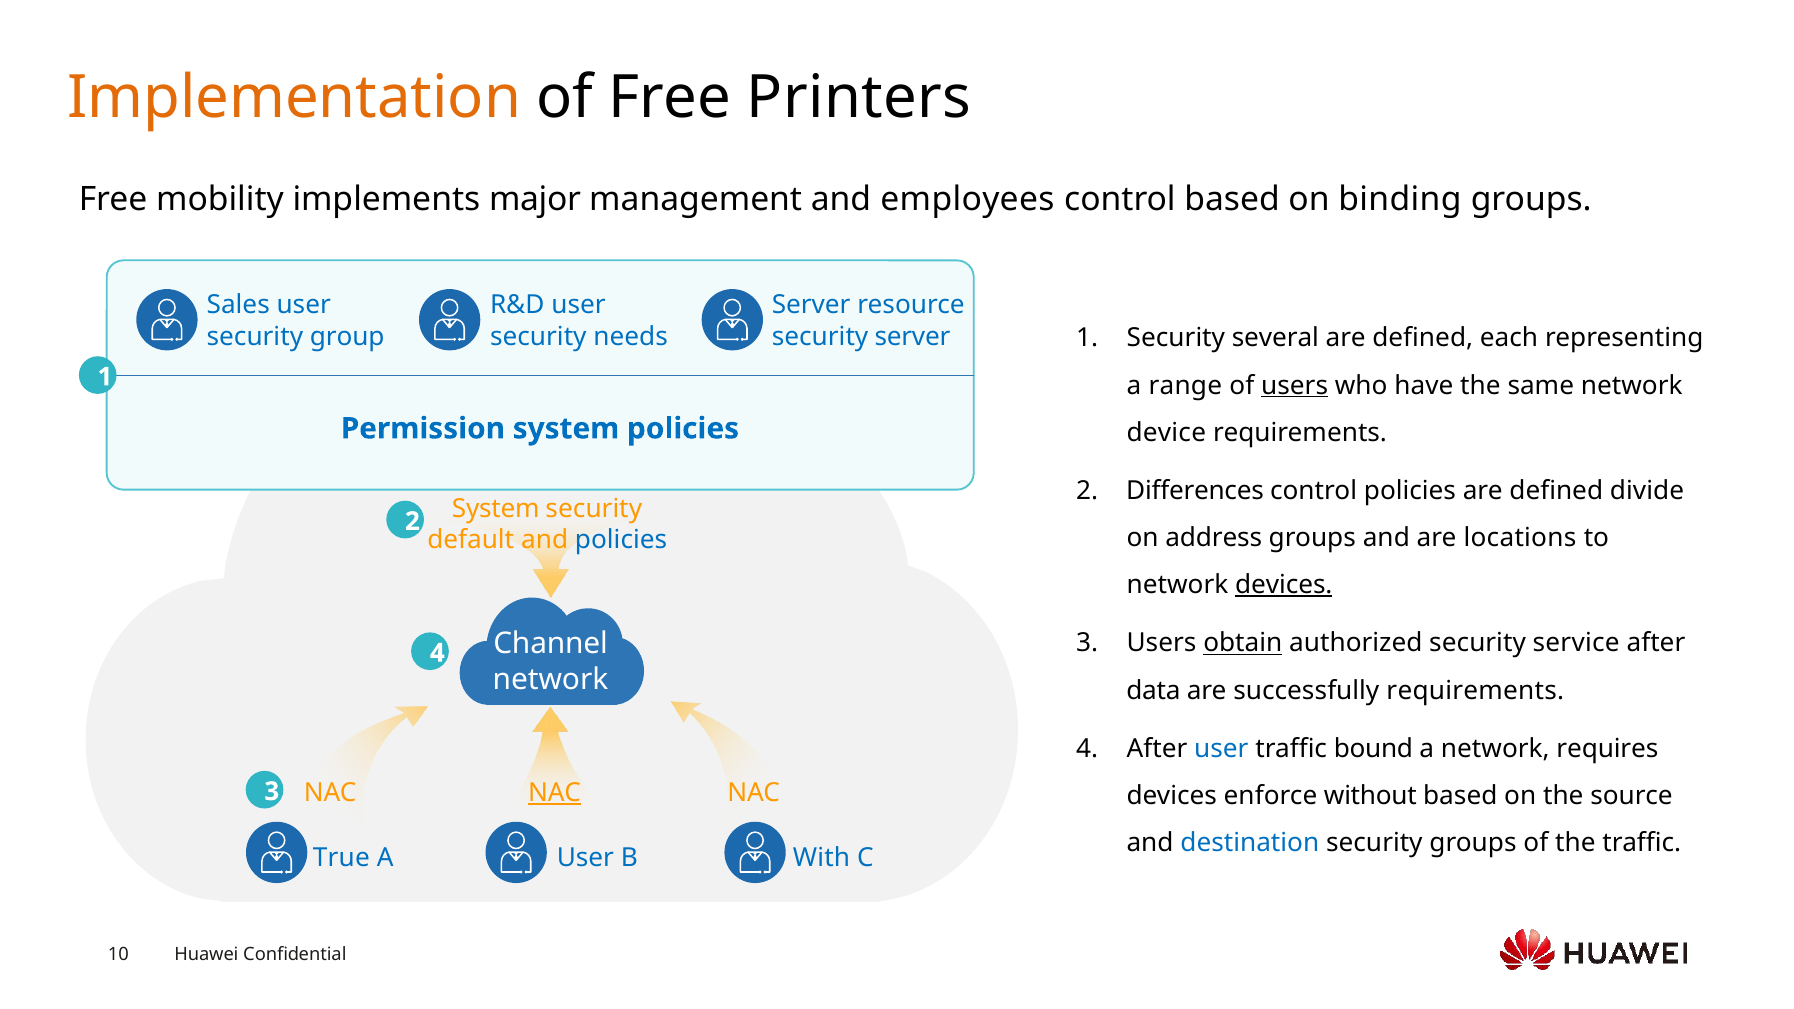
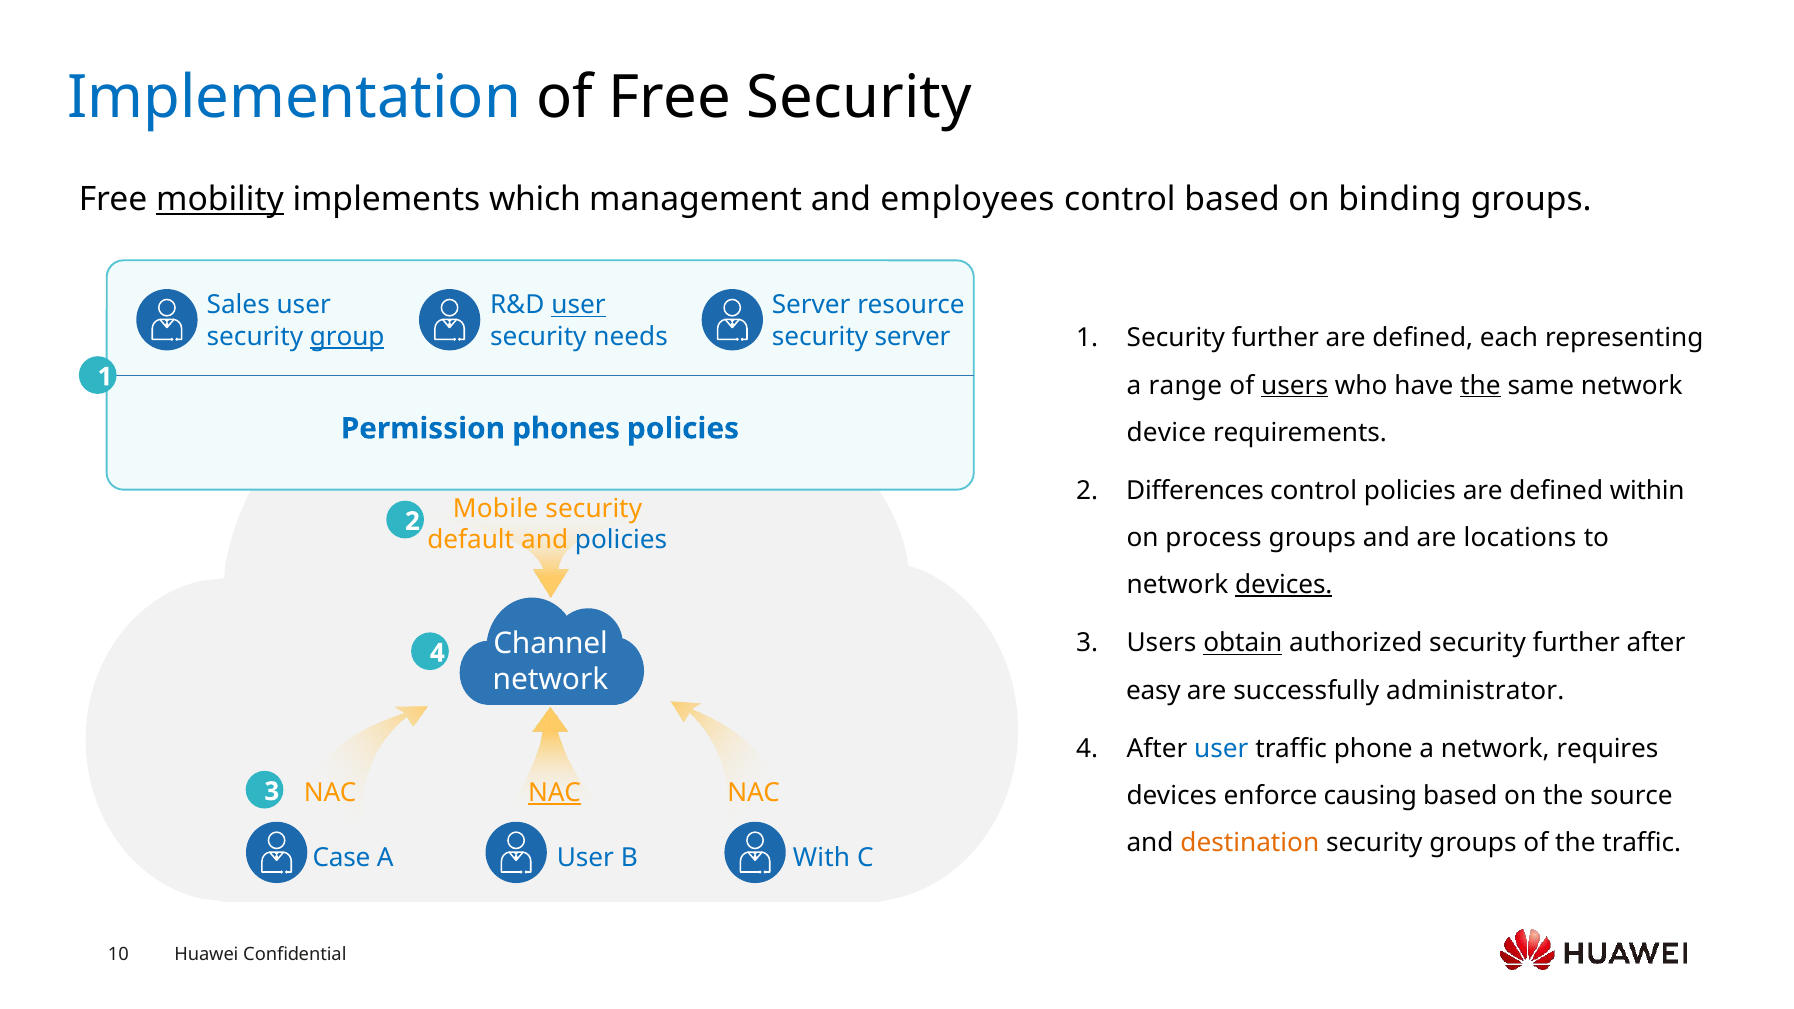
Implementation colour: orange -> blue
Free Printers: Printers -> Security
mobility underline: none -> present
major: major -> which
user at (579, 305) underline: none -> present
group underline: none -> present
1 Security several: several -> further
the at (1480, 385) underline: none -> present
Permission system: system -> phones
divide: divide -> within
System at (496, 509): System -> Mobile
address: address -> process
authorized security service: service -> further
data: data -> easy
successfully requirements: requirements -> administrator
bound: bound -> phone
without: without -> causing
destination colour: blue -> orange
True: True -> Case
